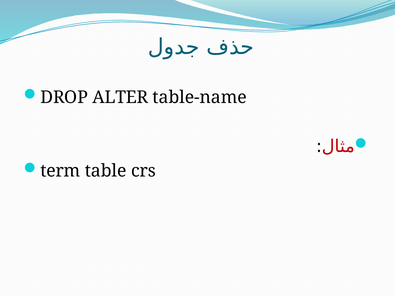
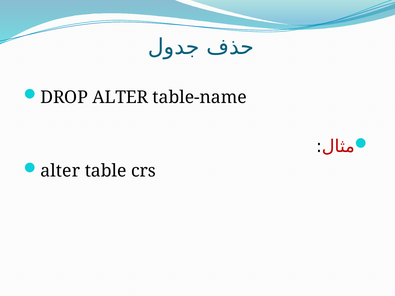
term at (60, 171): term -> alter
